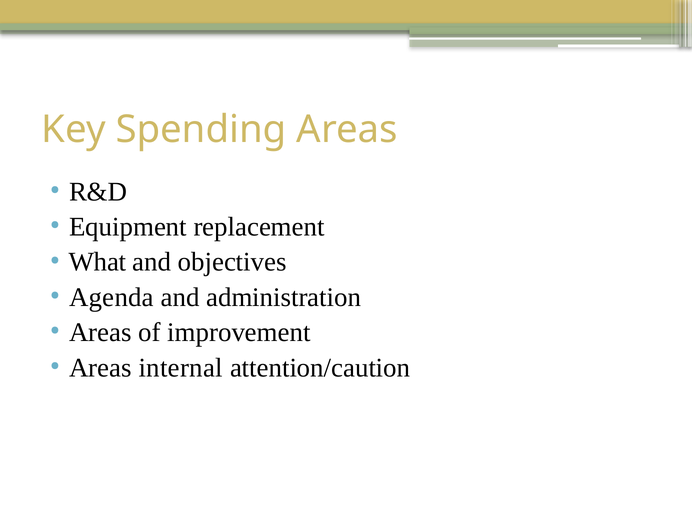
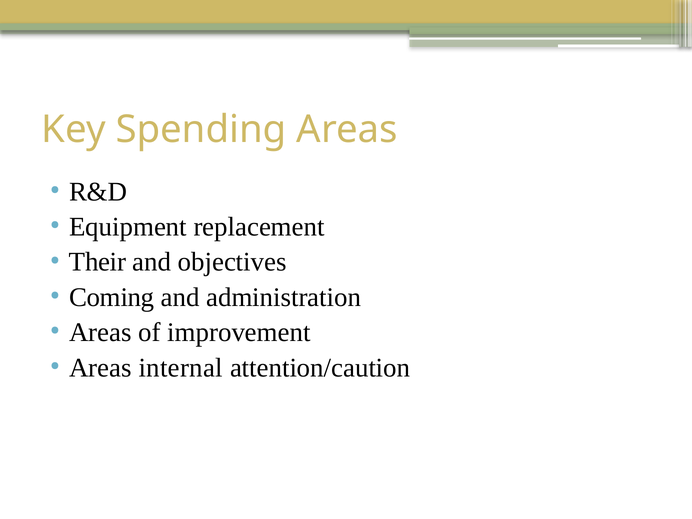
What: What -> Their
Agenda: Agenda -> Coming
